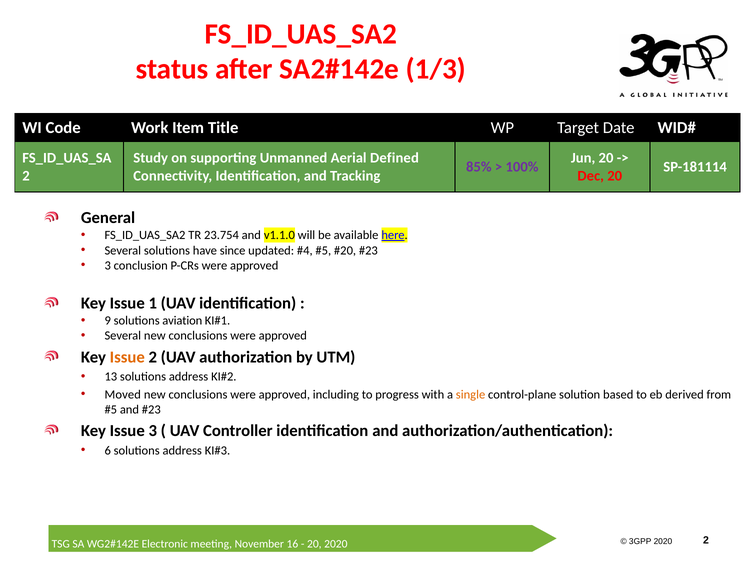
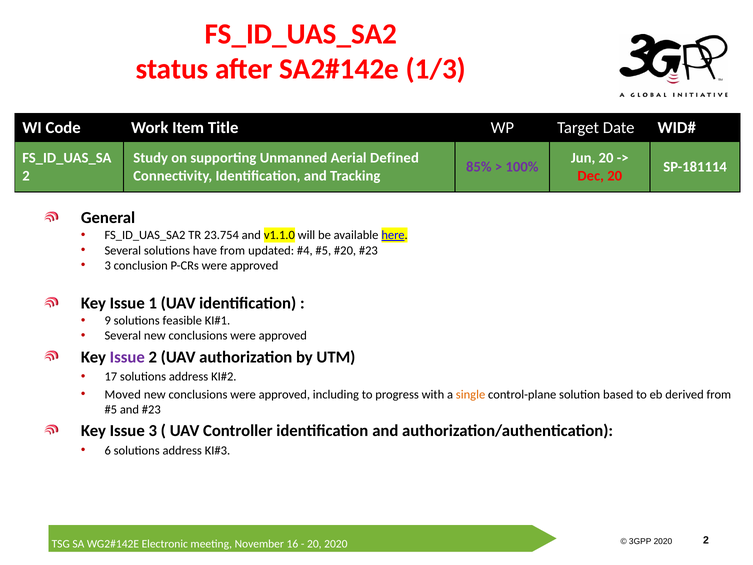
have since: since -> from
aviation: aviation -> feasible
Issue at (127, 357) colour: orange -> purple
13: 13 -> 17
